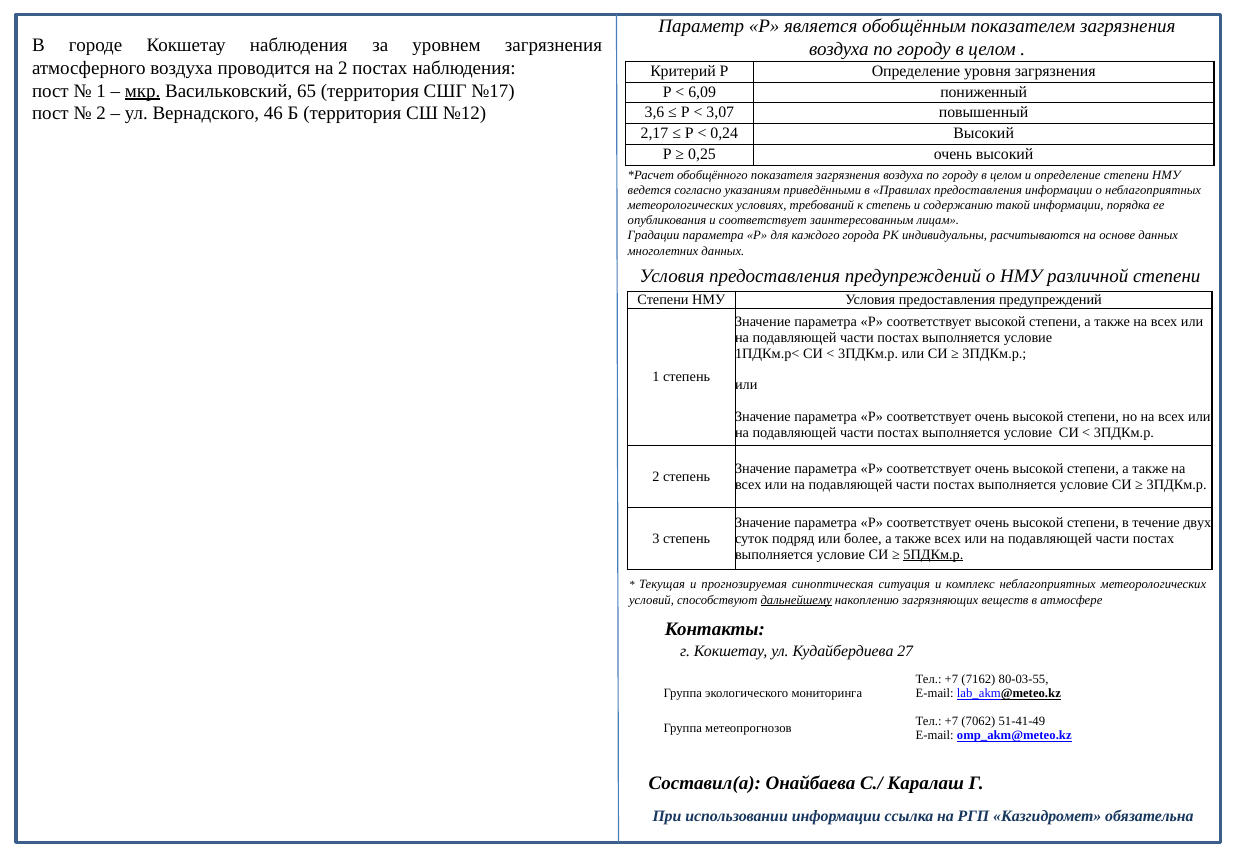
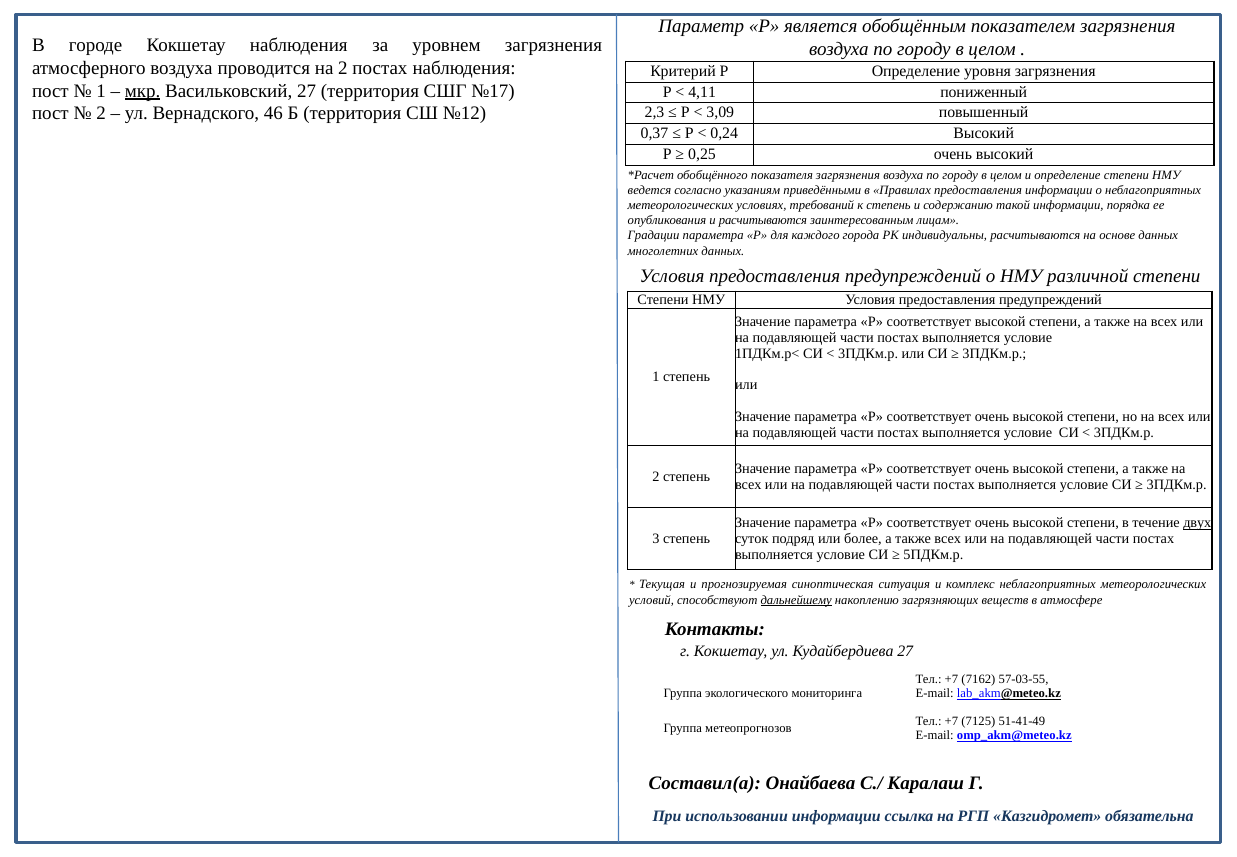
Васильковский 65: 65 -> 27
6,09: 6,09 -> 4,11
3,6: 3,6 -> 2,3
3,07: 3,07 -> 3,09
2,17: 2,17 -> 0,37
и соответствует: соответствует -> расчитываются
двух underline: none -> present
5ПДКм.р underline: present -> none
80-03-55: 80-03-55 -> 57-03-55
7062: 7062 -> 7125
